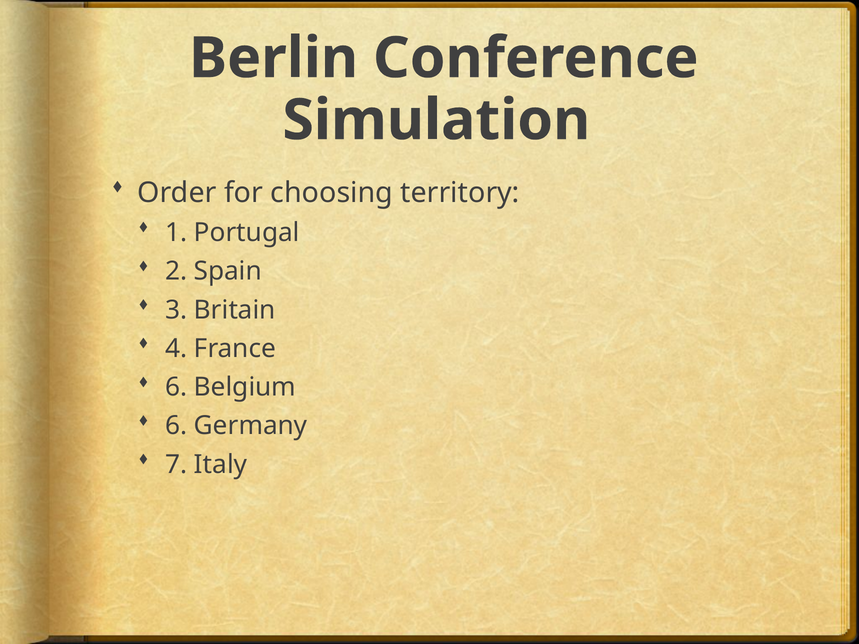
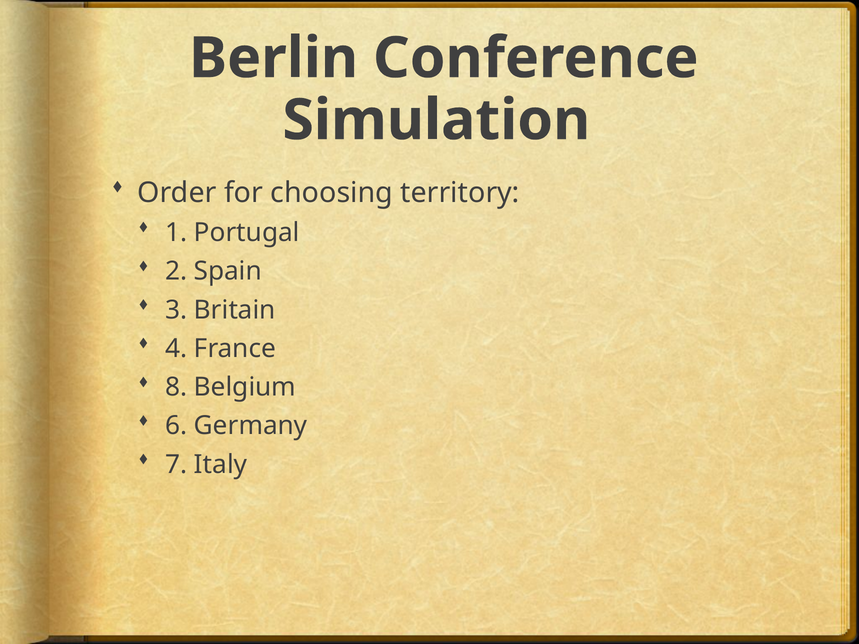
6 at (176, 387): 6 -> 8
